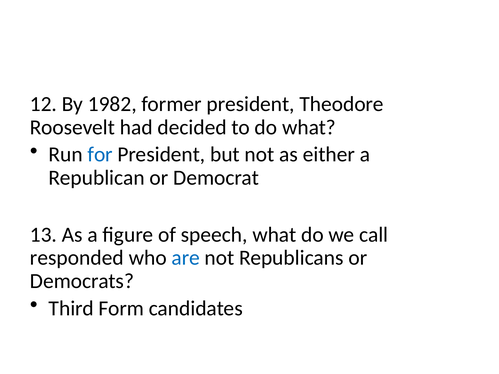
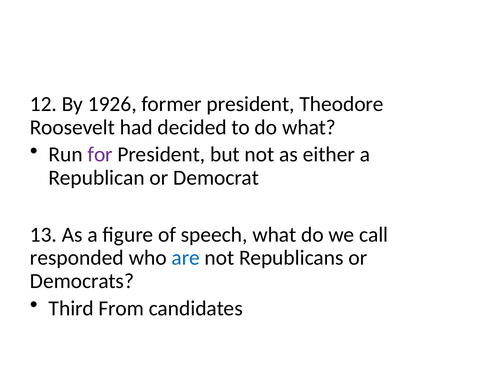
1982: 1982 -> 1926
for colour: blue -> purple
Form: Form -> From
